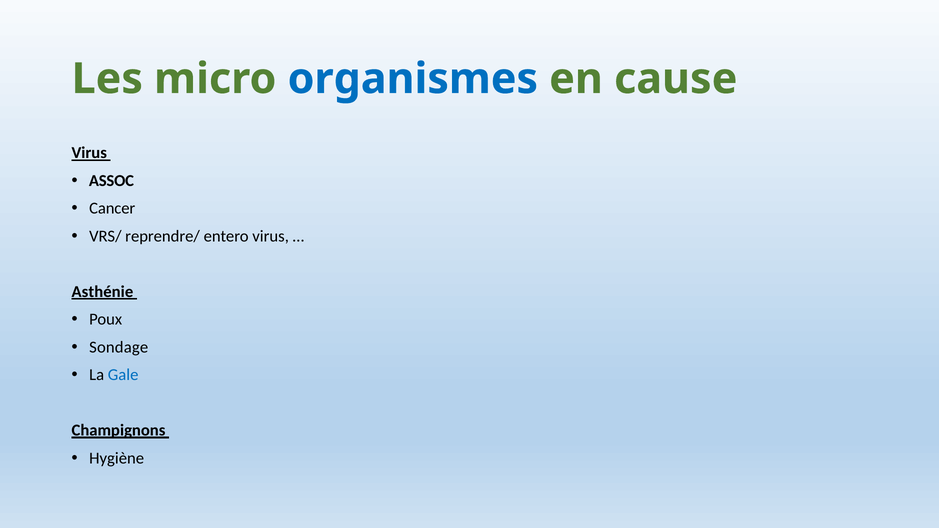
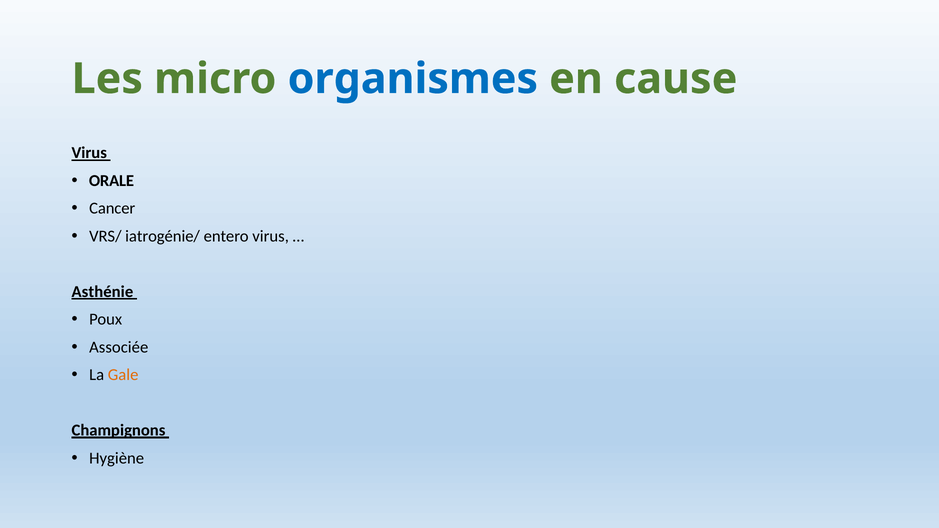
ASSOC: ASSOC -> ORALE
reprendre/: reprendre/ -> iatrogénie/
Sondage: Sondage -> Associée
Gale colour: blue -> orange
